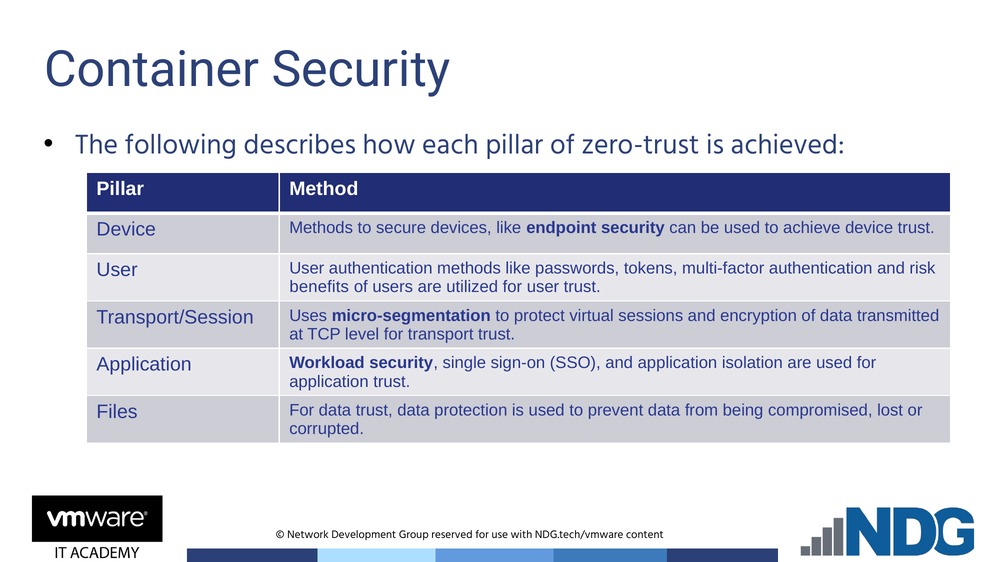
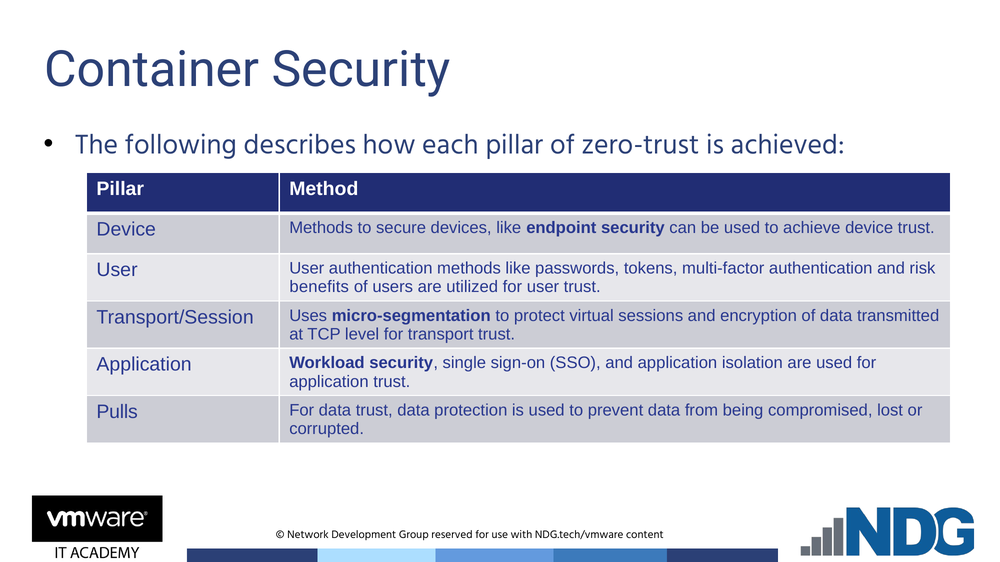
Files: Files -> Pulls
